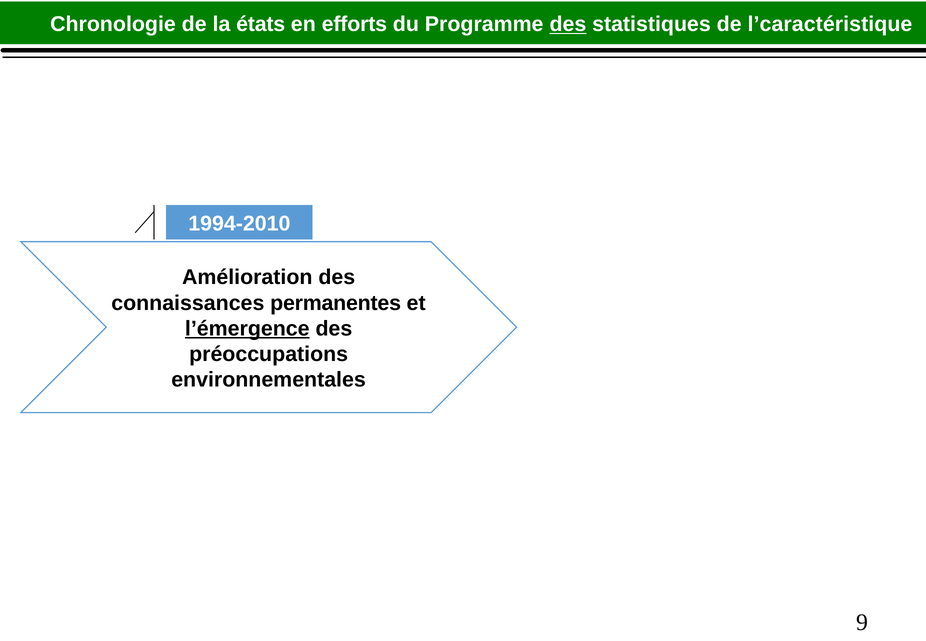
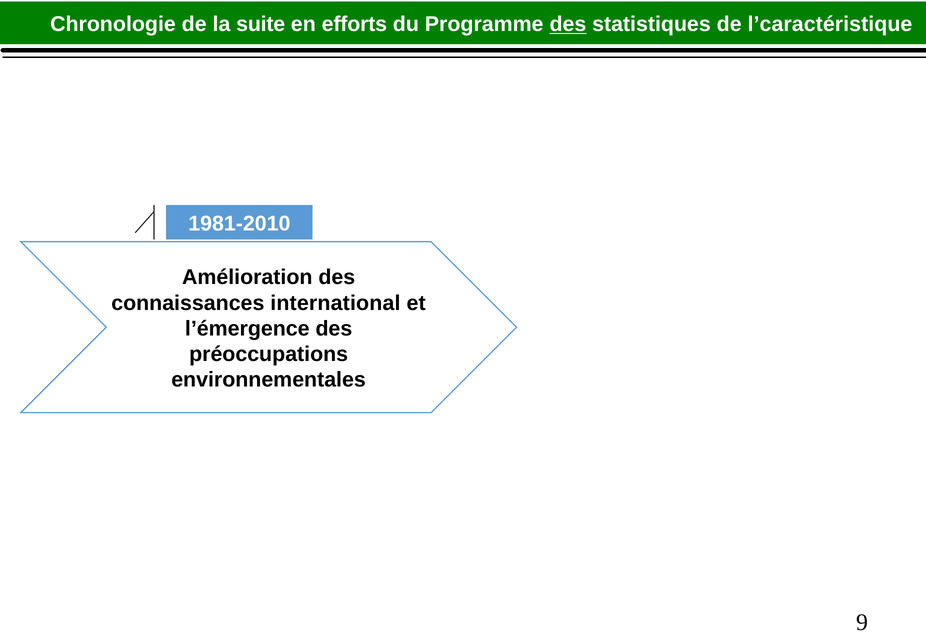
états: états -> suite
1994-2010: 1994-2010 -> 1981-2010
permanentes: permanentes -> international
l’émergence underline: present -> none
